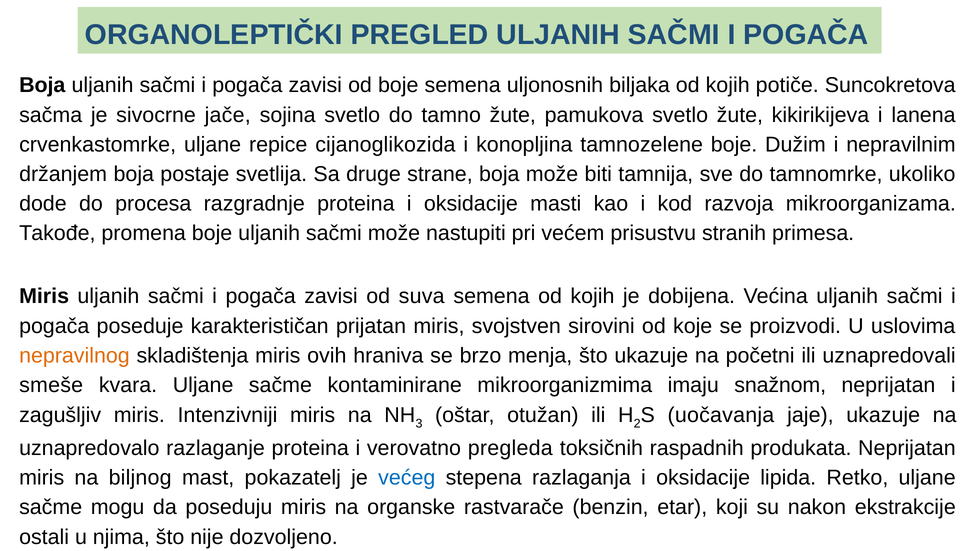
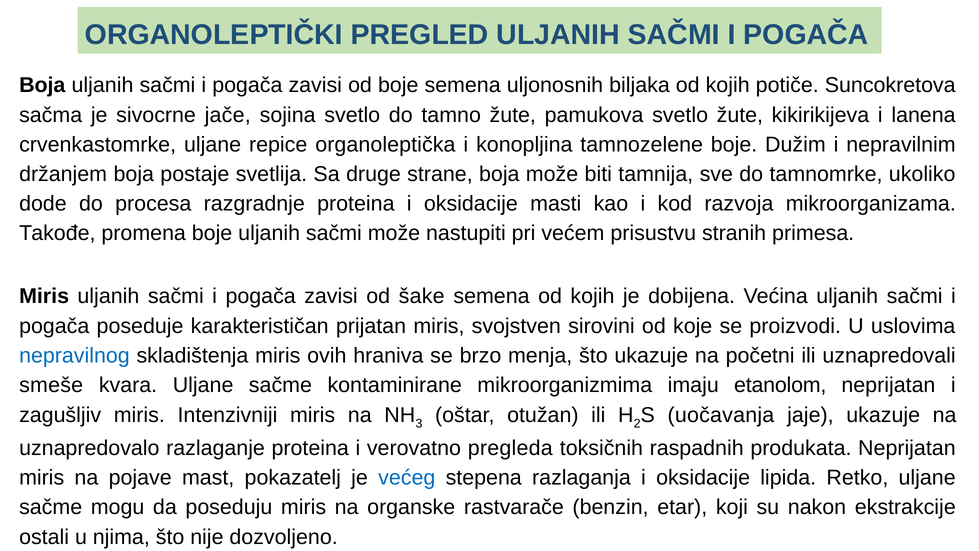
cijanoglikozida: cijanoglikozida -> organoleptička
suva: suva -> šake
nepravilnog colour: orange -> blue
snažnom: snažnom -> etanolom
biljnog: biljnog -> pojave
